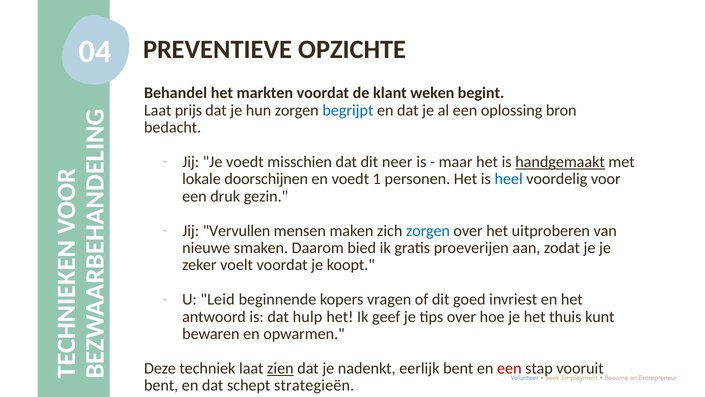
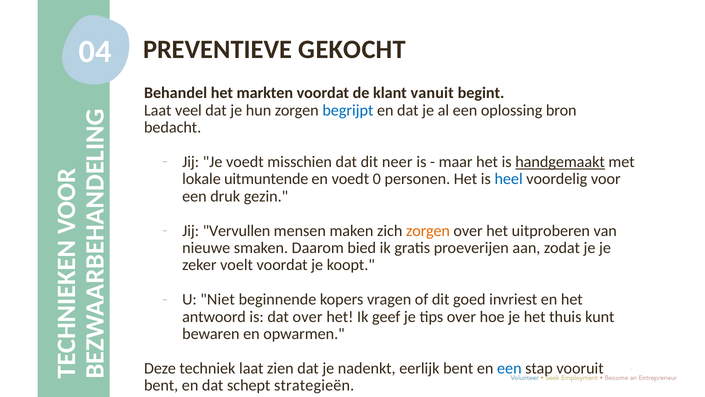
OPZICHTE: OPZICHTE -> GEKOCHT
weken: weken -> vanuit
prijs: prijs -> veel
doorschijnen: doorschijnen -> uitmuntende
1: 1 -> 0
zorgen at (428, 230) colour: blue -> orange
Leid: Leid -> Niet
dat hulp: hulp -> over
zien underline: present -> none
een at (509, 368) colour: red -> blue
